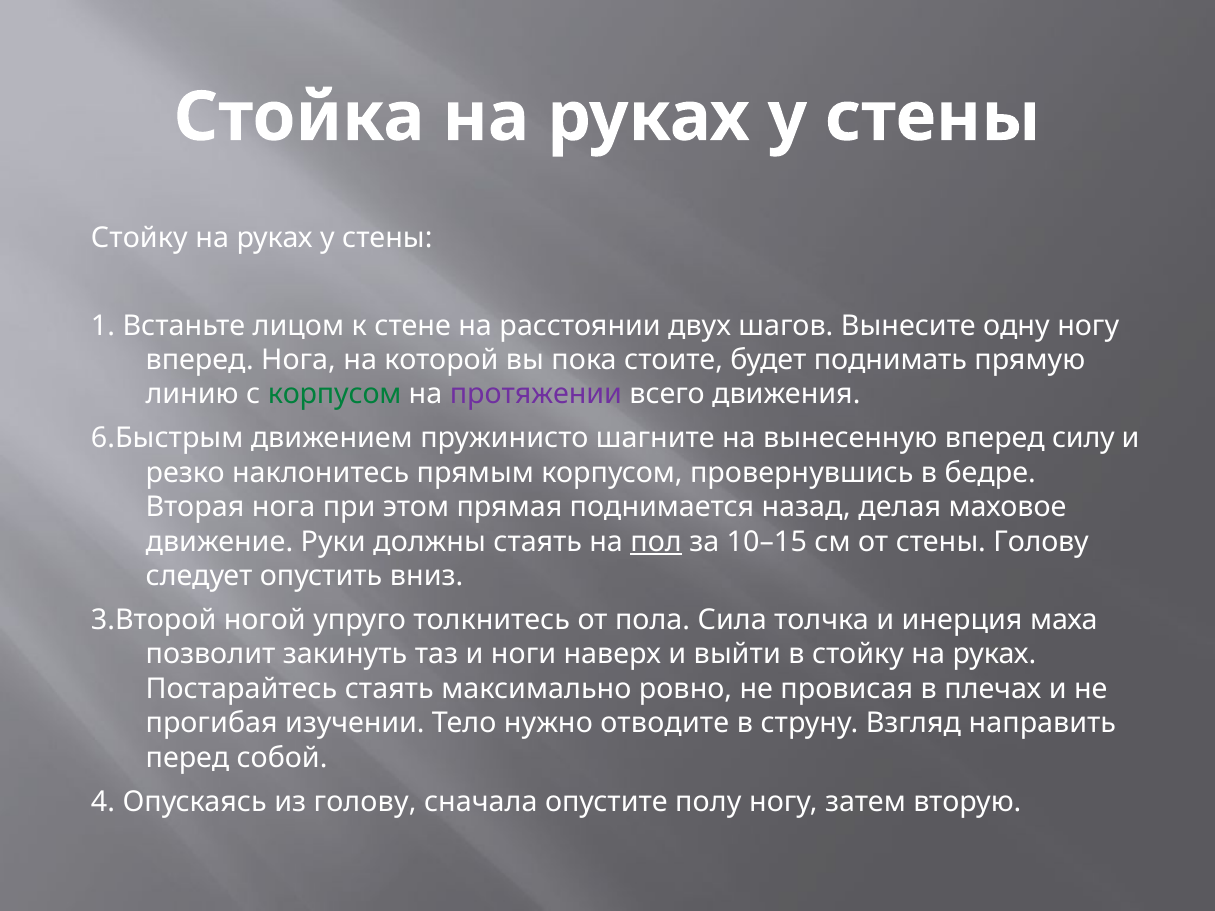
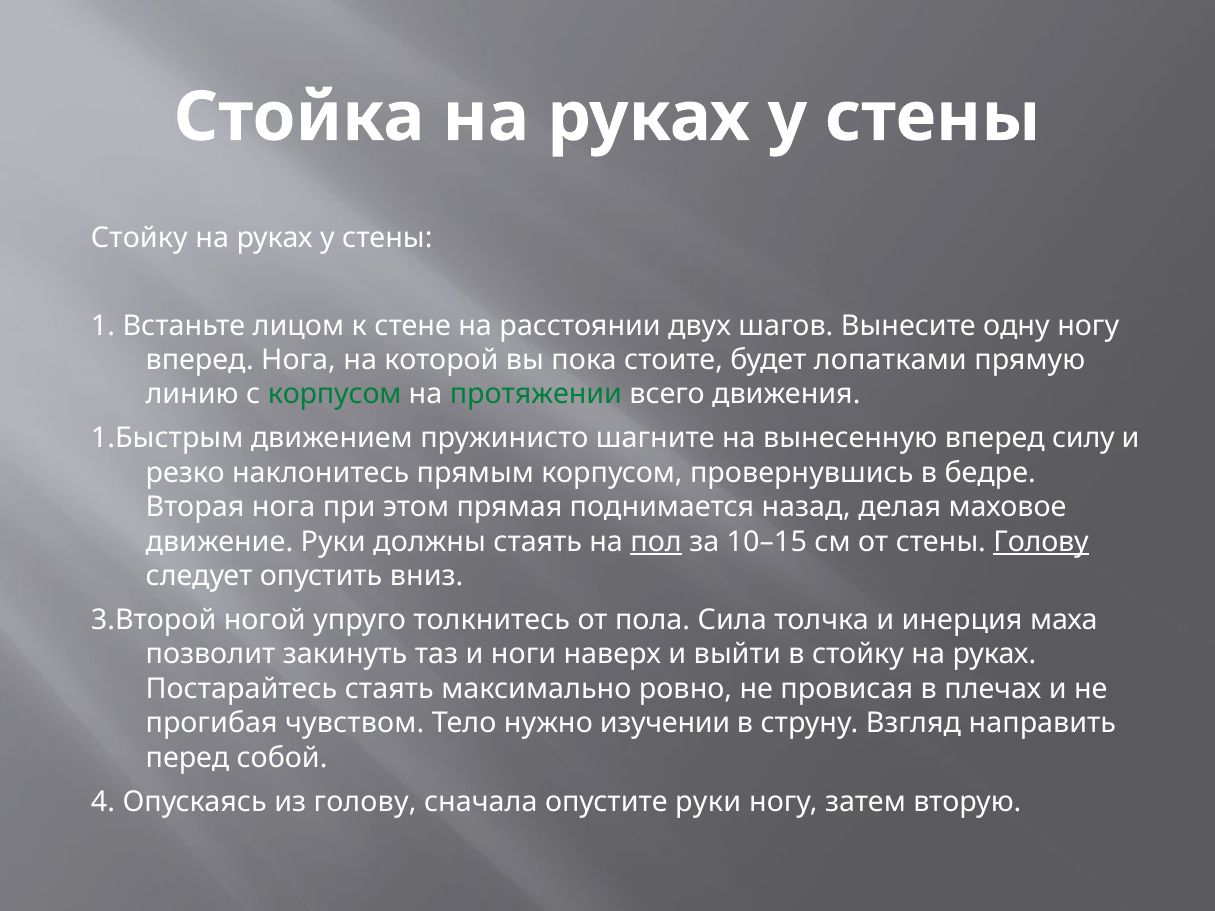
поднимать: поднимать -> лопатками
протяжении colour: purple -> green
6.Быстрым: 6.Быстрым -> 1.Быстрым
Голову at (1041, 542) underline: none -> present
изучении: изучении -> чувством
отводите: отводите -> изучении
опустите полу: полу -> руки
